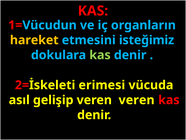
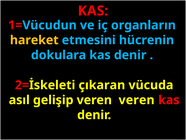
isteğimiz: isteğimiz -> hücrenin
kas at (100, 55) colour: light green -> light blue
erimesi: erimesi -> çıkaran
